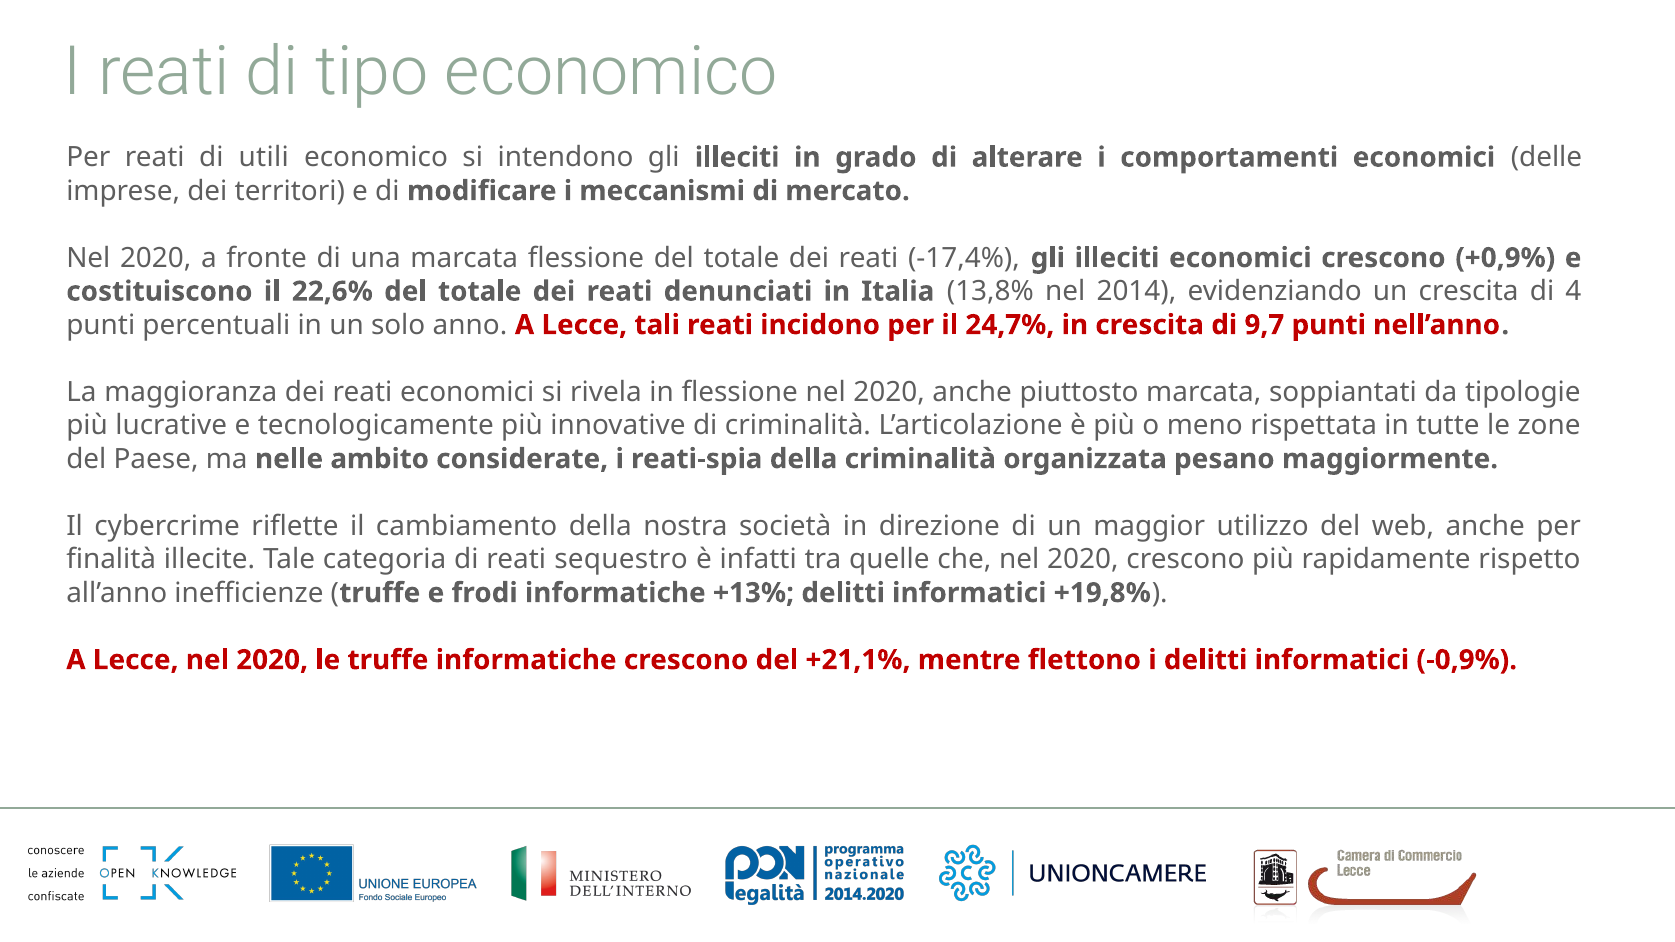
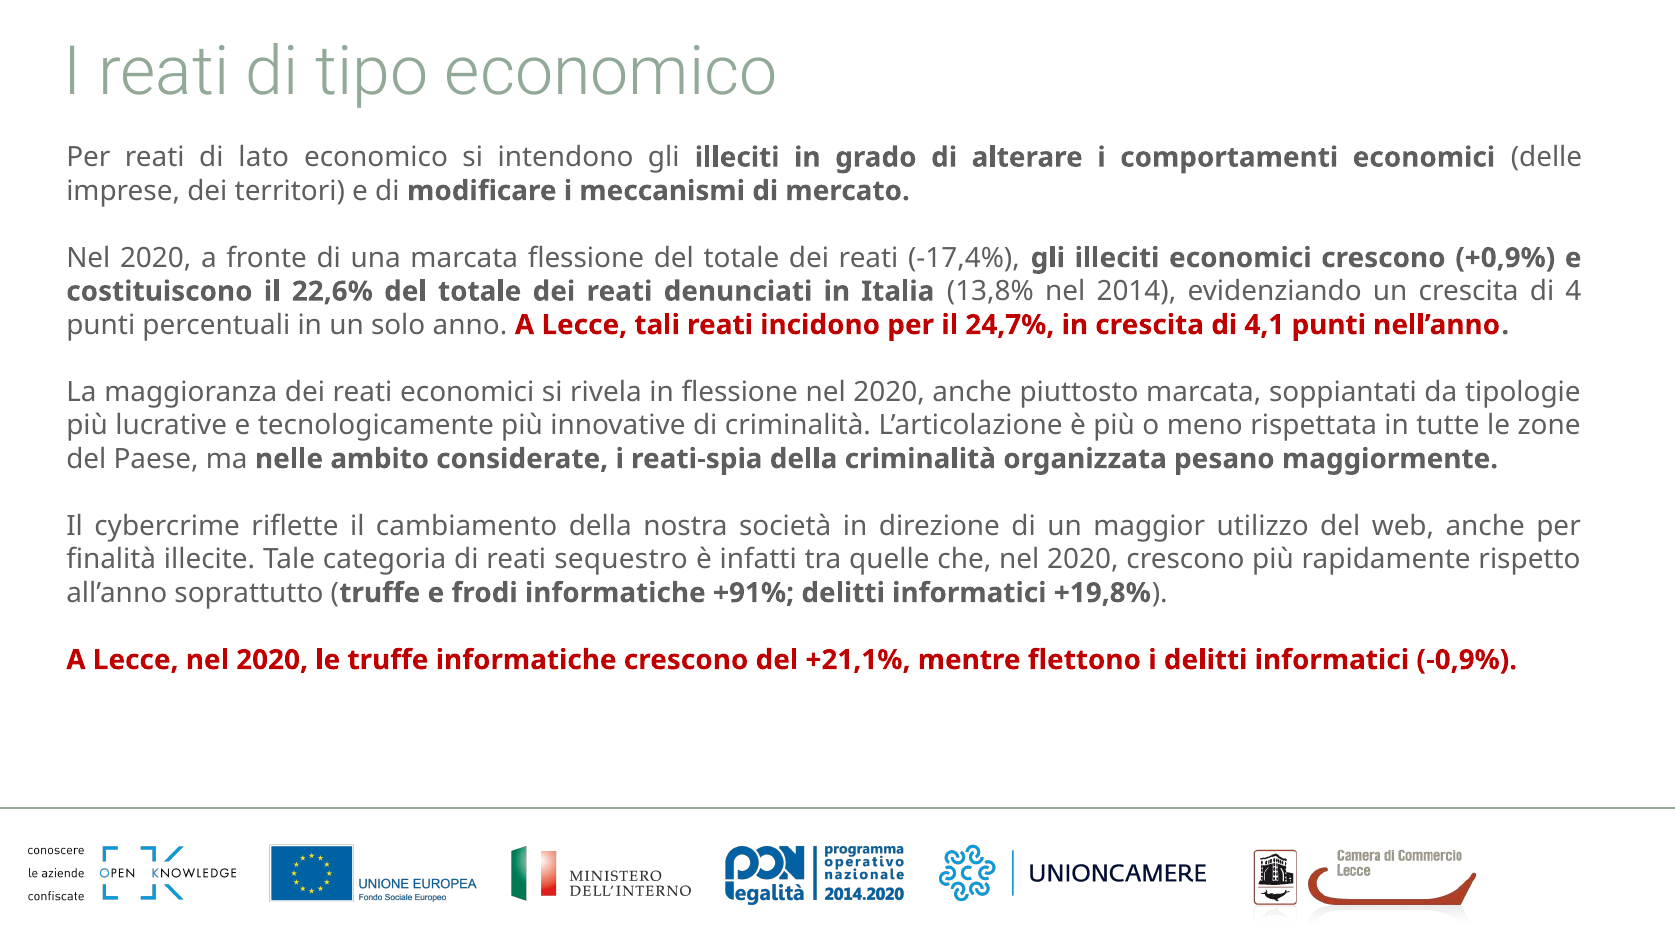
utili: utili -> lato
9,7: 9,7 -> 4,1
inefficienze: inefficienze -> soprattutto
+13%: +13% -> +91%
